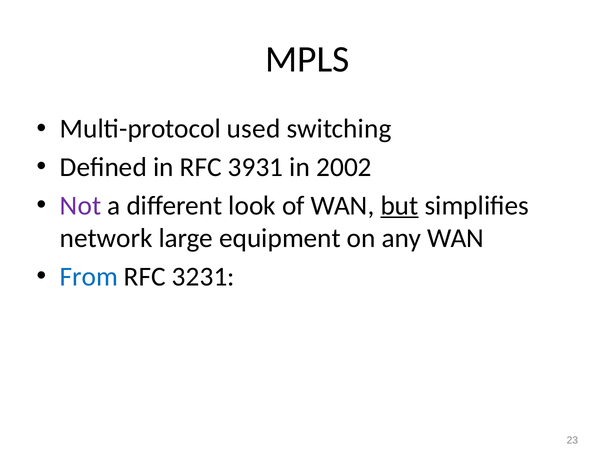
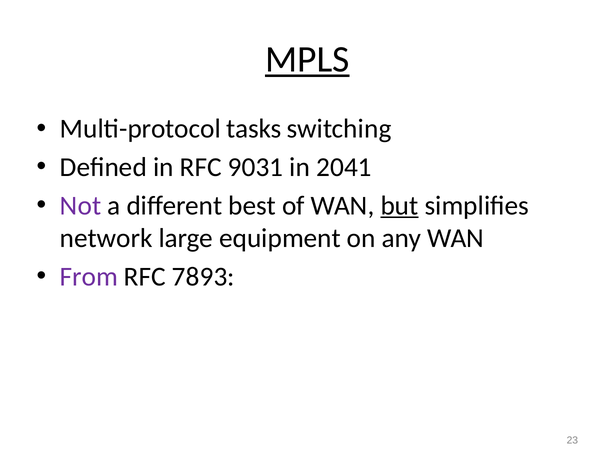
MPLS underline: none -> present
used: used -> tasks
3931: 3931 -> 9031
2002: 2002 -> 2041
look: look -> best
From colour: blue -> purple
3231: 3231 -> 7893
